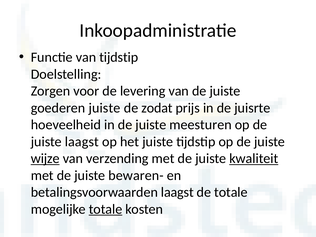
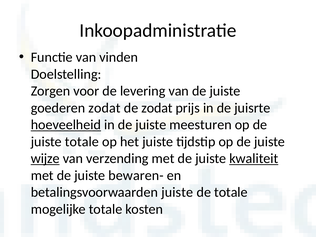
van tijdstip: tijdstip -> vinden
goederen juiste: juiste -> zodat
hoeveelheid underline: none -> present
juiste laagst: laagst -> totale
betalingsvoorwaarden laagst: laagst -> juiste
totale at (106, 209) underline: present -> none
